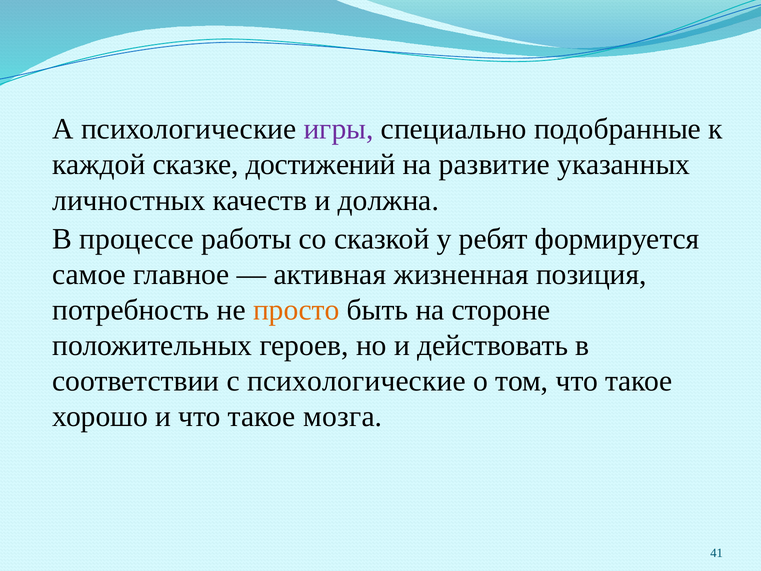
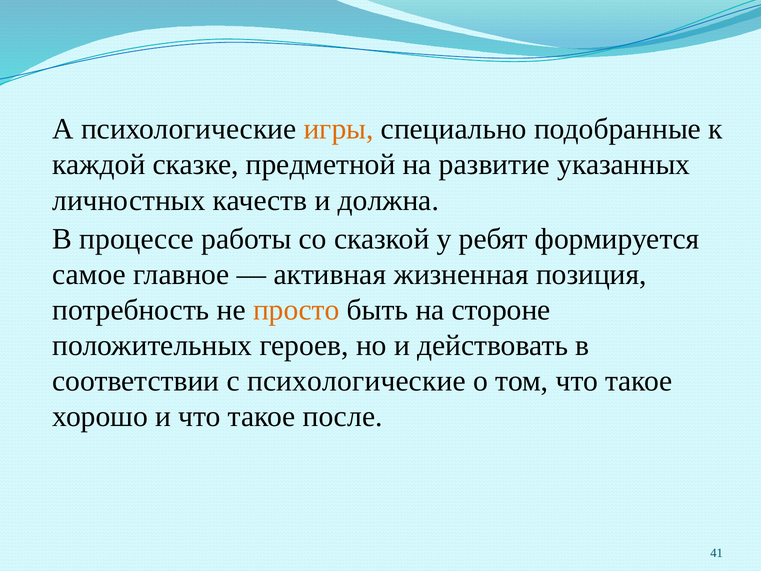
игры colour: purple -> orange
достижений: достижений -> предметной
мозга: мозга -> после
